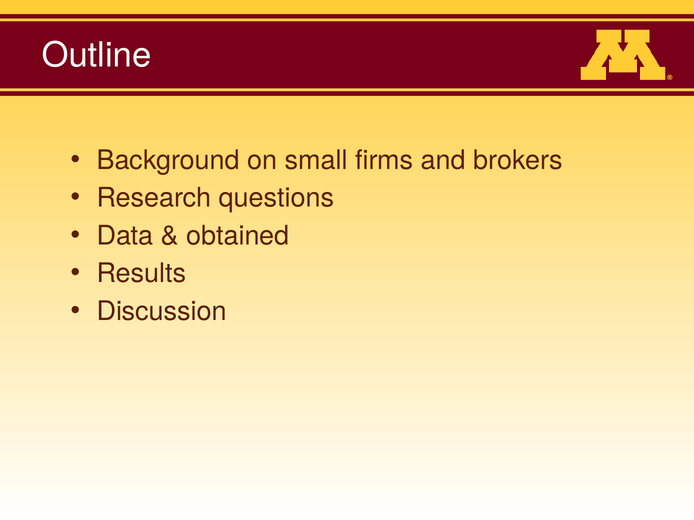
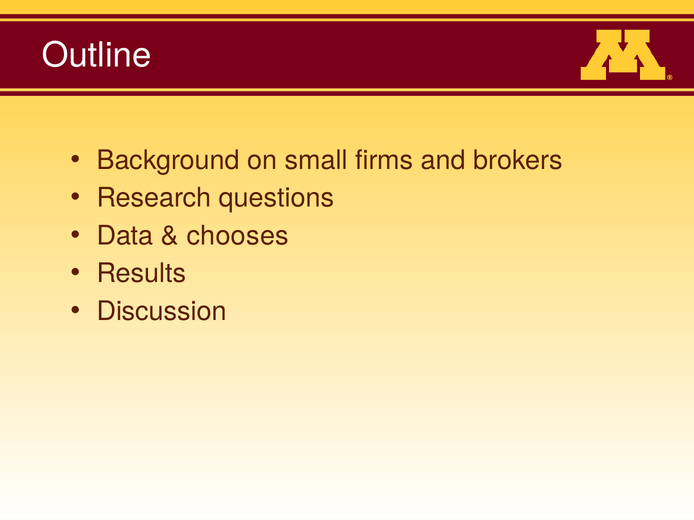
obtained: obtained -> chooses
